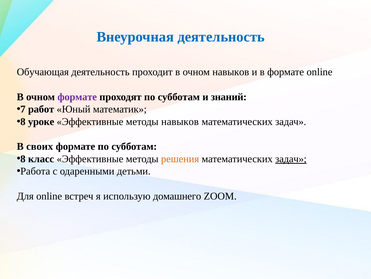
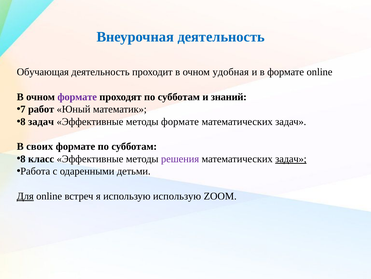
очном навыков: навыков -> удобная
уроке at (41, 121): уроке -> задач
методы навыков: навыков -> формате
решения colour: orange -> purple
Для underline: none -> present
использую домашнего: домашнего -> использую
